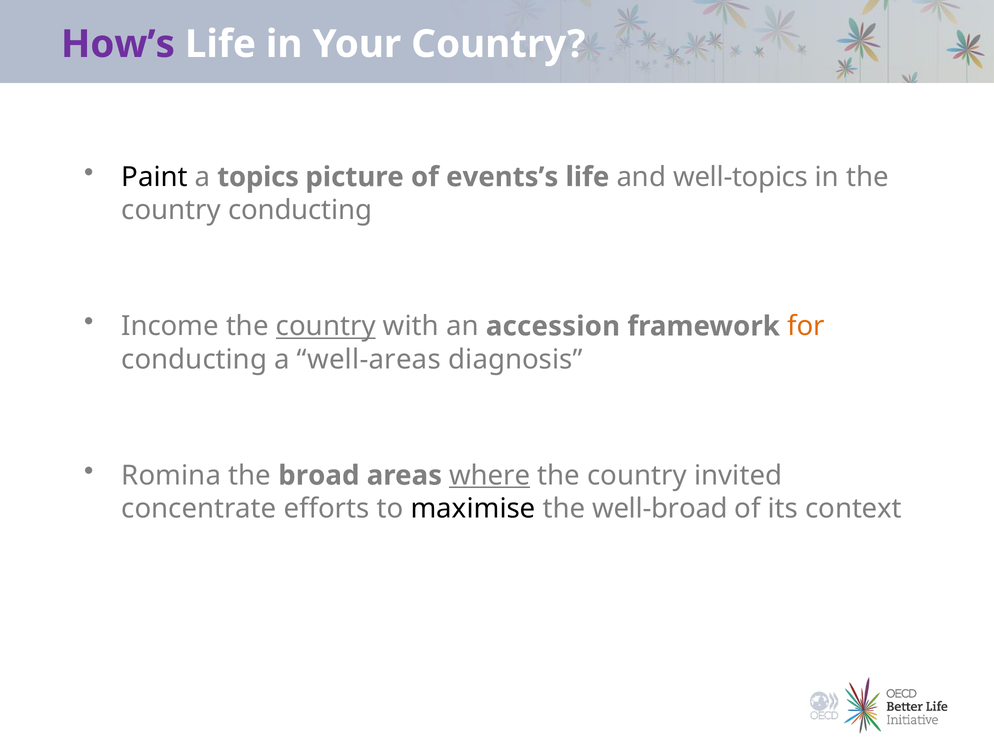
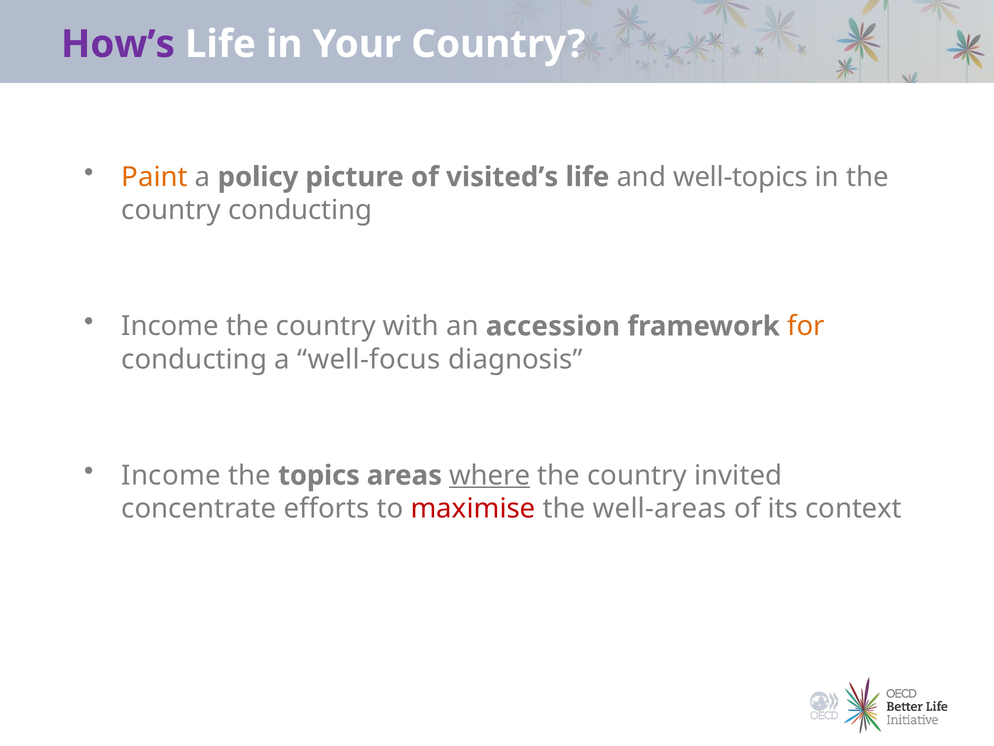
Paint colour: black -> orange
topics: topics -> policy
events’s: events’s -> visited’s
country at (326, 326) underline: present -> none
well-areas: well-areas -> well-focus
Romina at (171, 475): Romina -> Income
broad: broad -> topics
maximise colour: black -> red
well-broad: well-broad -> well-areas
